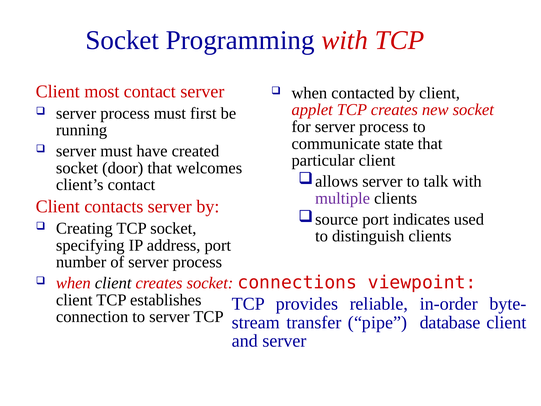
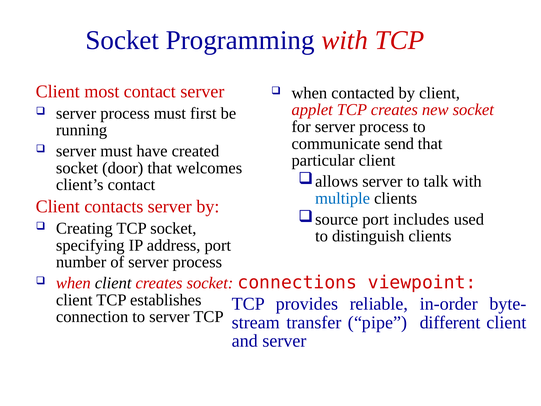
state: state -> send
multiple colour: purple -> blue
indicates: indicates -> includes
database: database -> different
